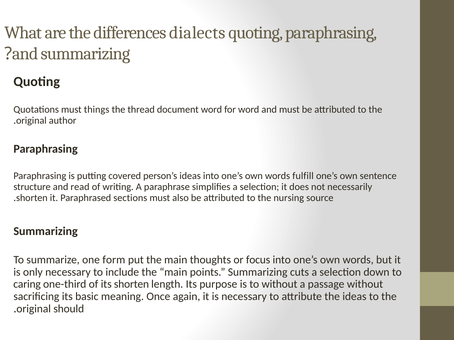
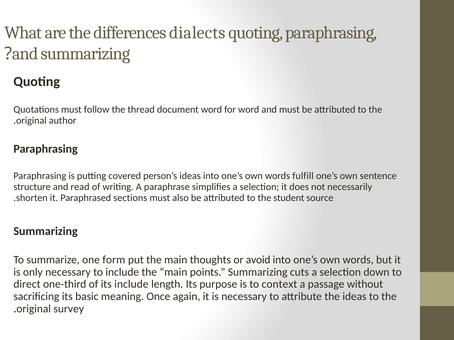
things: things -> follow
nursing: nursing -> student
focus: focus -> avoid
caring: caring -> direct
its shorten: shorten -> include
to without: without -> context
should: should -> survey
